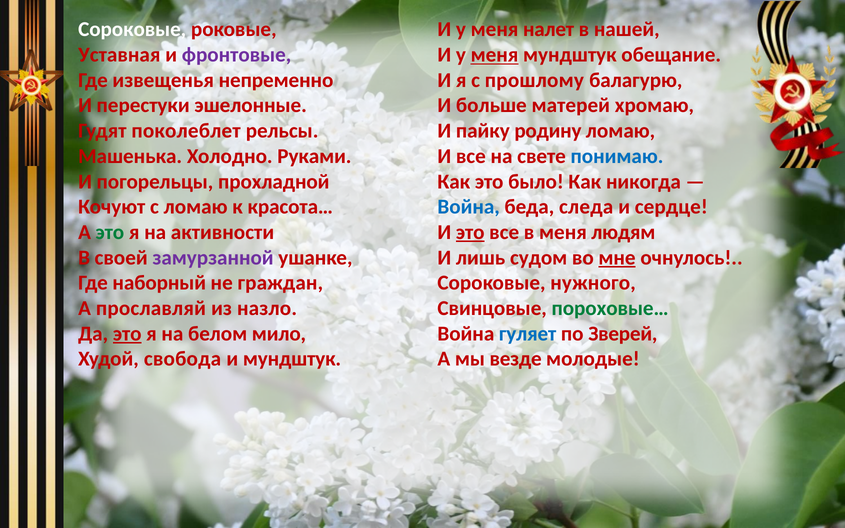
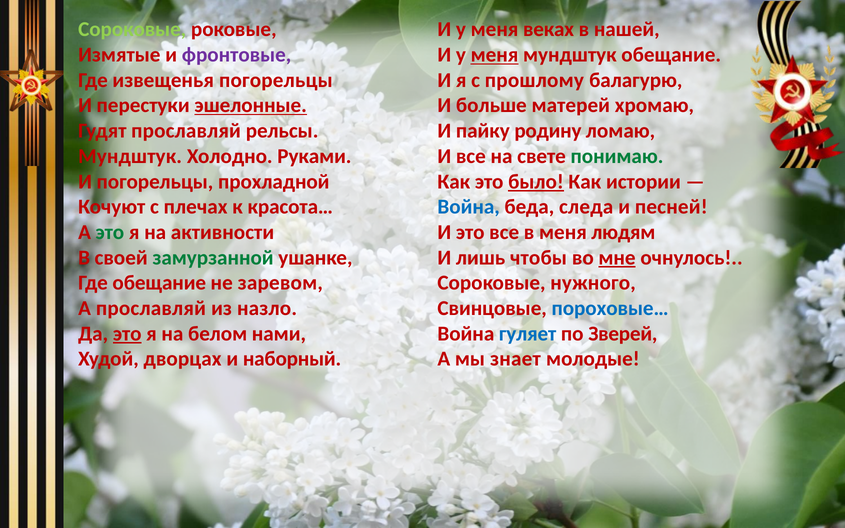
Сороковые at (132, 29) colour: white -> light green
налет: налет -> веках
Уставная: Уставная -> Измятые
извещенья непременно: непременно -> погорельцы
эшелонные underline: none -> present
Гудят поколеблет: поколеблет -> прославляй
Машенька at (130, 156): Машенька -> Мундштук
понимаю colour: blue -> green
было underline: none -> present
никогда: никогда -> истории
с ломаю: ломаю -> плечах
сердце: сердце -> песней
это at (470, 232) underline: present -> none
замурзанной colour: purple -> green
судом: судом -> чтобы
Где наборный: наборный -> обещание
граждан: граждан -> заревом
пороховые… colour: green -> blue
мило: мило -> нами
свобода: свобода -> дворцах
и мундштук: мундштук -> наборный
везде: везде -> знает
